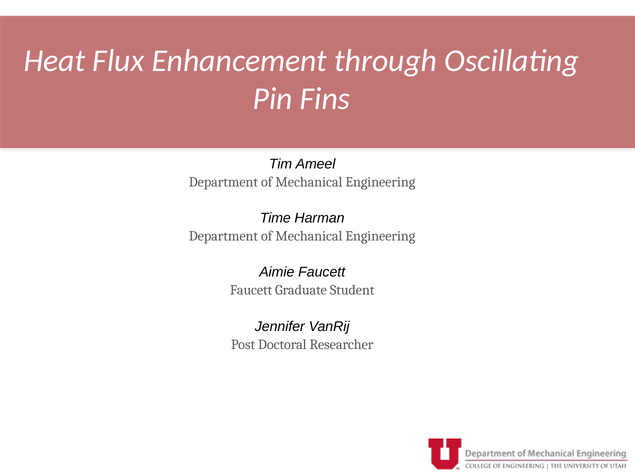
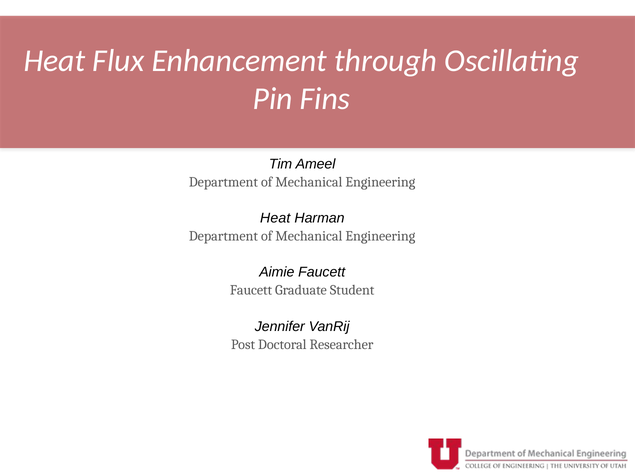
Time at (275, 218): Time -> Heat
